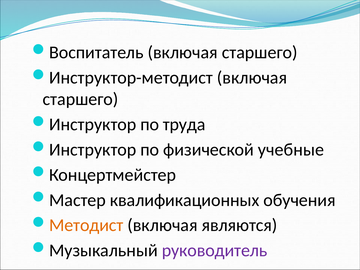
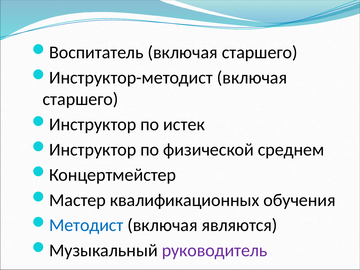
труда: труда -> истек
учебные: учебные -> среднем
Методист colour: orange -> blue
